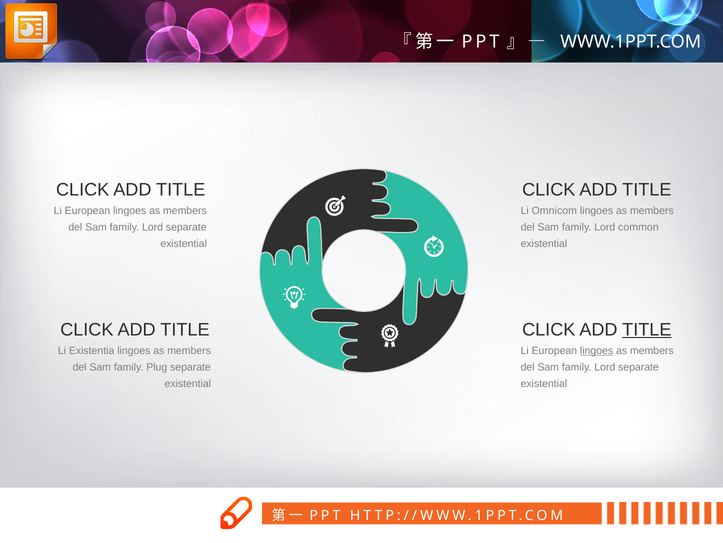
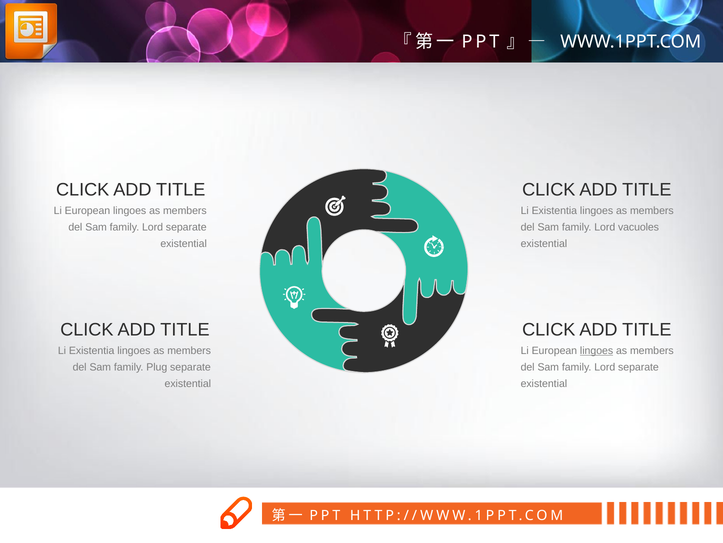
Omnicom at (554, 210): Omnicom -> Existentia
common: common -> vacuoles
TITLE at (647, 329) underline: present -> none
